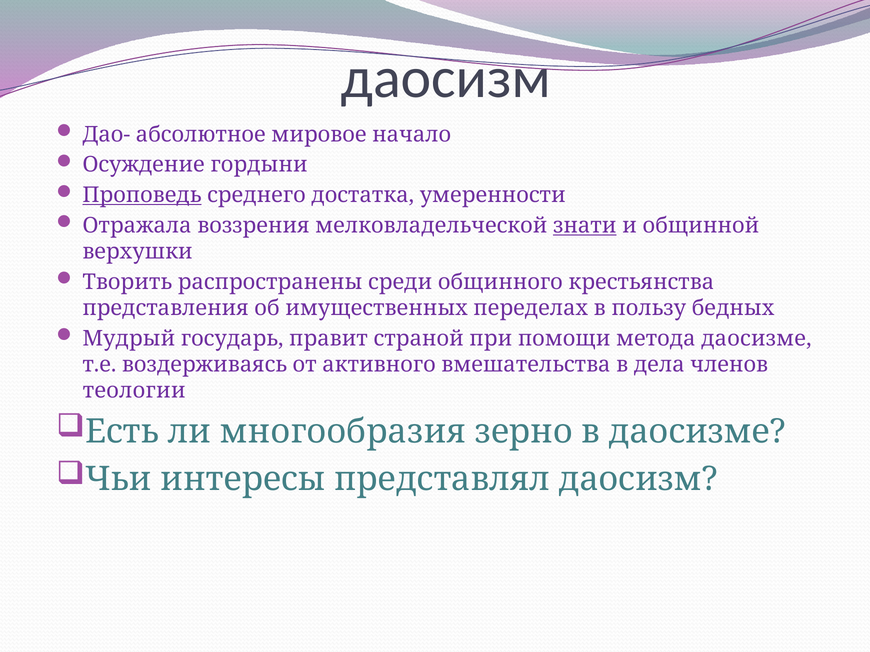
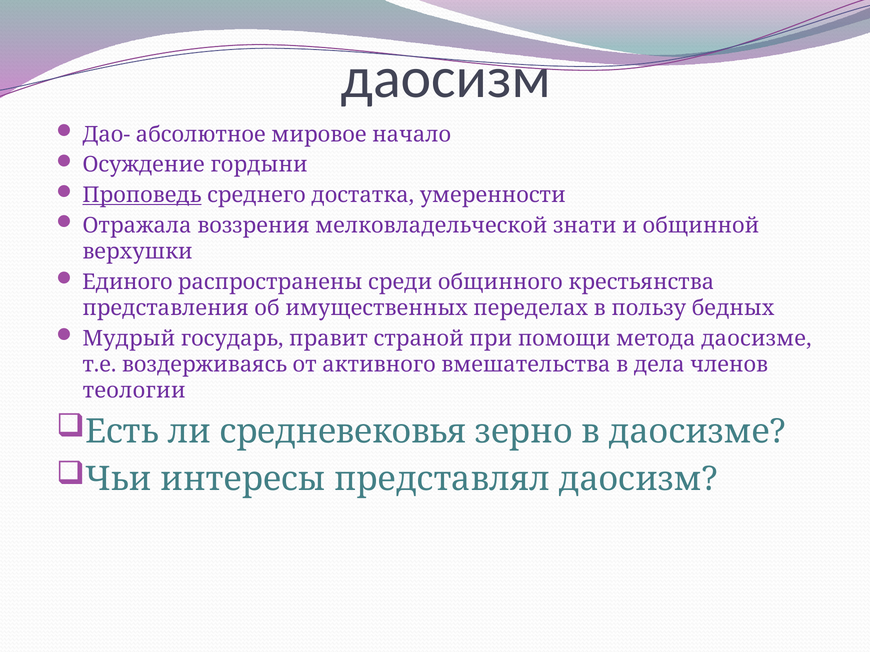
знати underline: present -> none
Творить: Творить -> Единого
многообразия: многообразия -> средневековья
